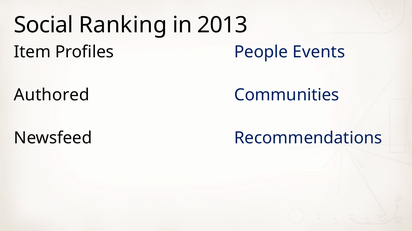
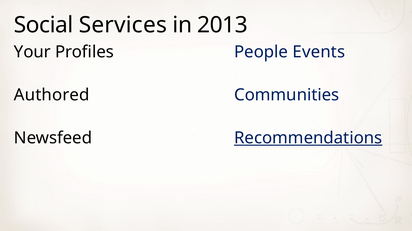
Ranking: Ranking -> Services
Item: Item -> Your
Recommendations underline: none -> present
